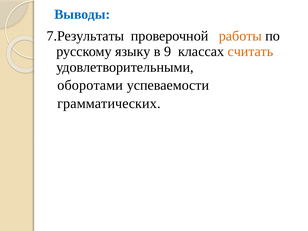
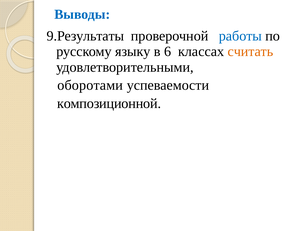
7.Результаты: 7.Результаты -> 9.Результаты
работы colour: orange -> blue
9: 9 -> 6
грамматических: грамматических -> композиционной
